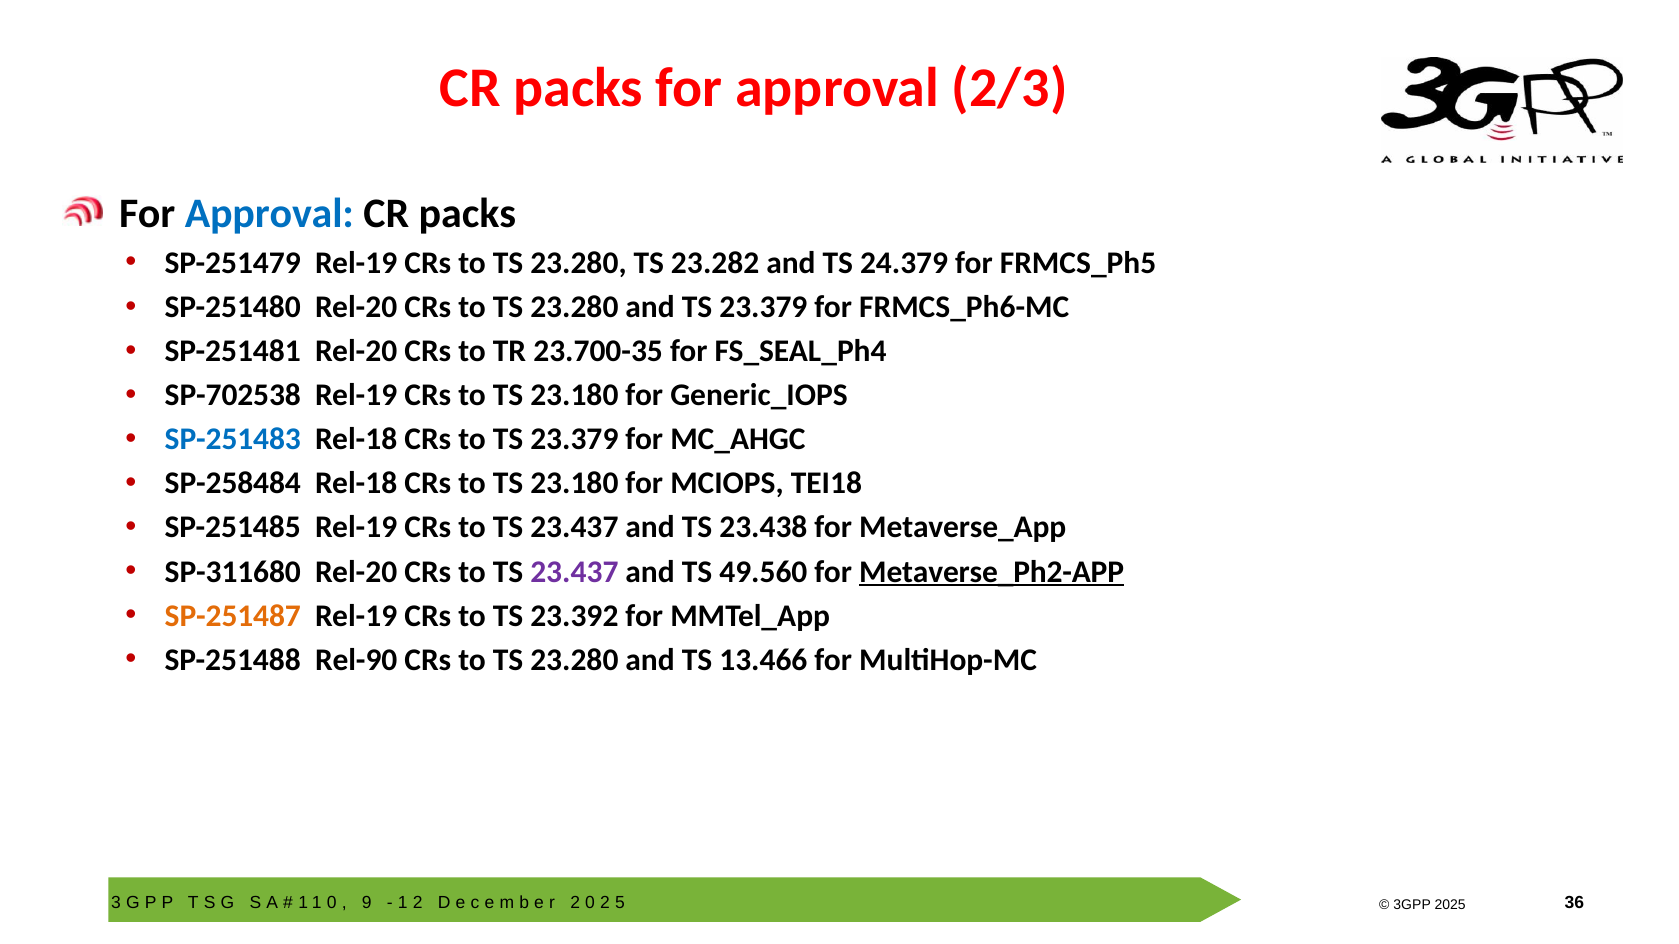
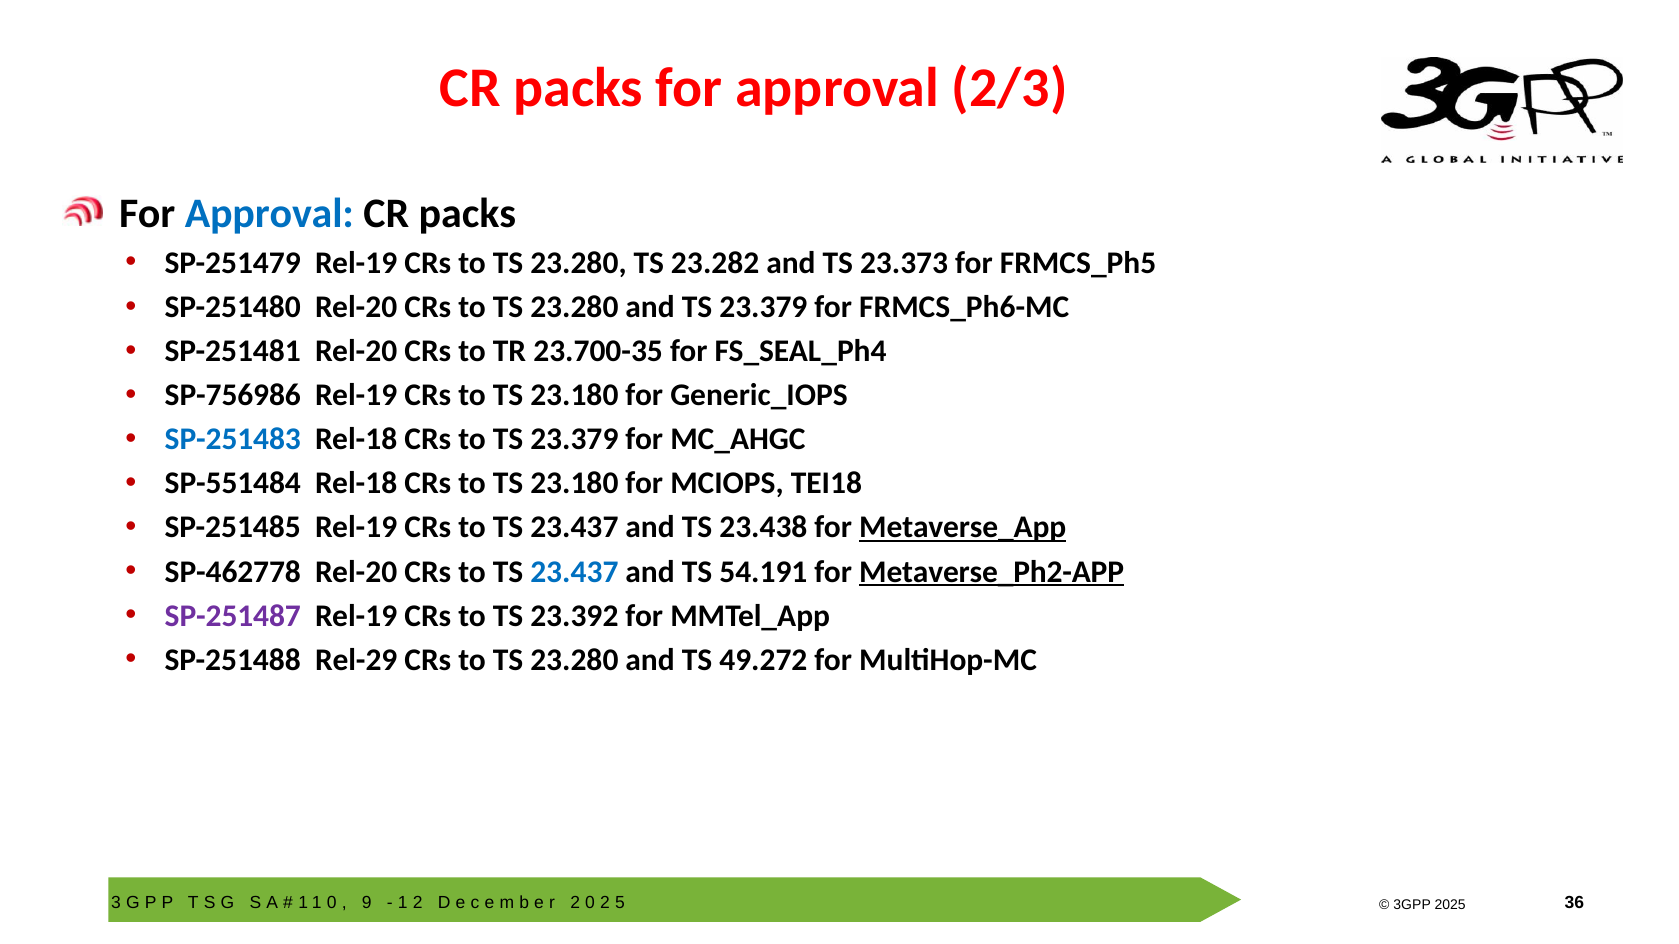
24.379: 24.379 -> 23.373
SP-702538: SP-702538 -> SP-756986
SP-258484: SP-258484 -> SP-551484
Metaverse_App underline: none -> present
SP-311680: SP-311680 -> SP-462778
23.437 at (574, 572) colour: purple -> blue
49.560: 49.560 -> 54.191
SP-251487 colour: orange -> purple
Rel-90: Rel-90 -> Rel-29
13.466: 13.466 -> 49.272
